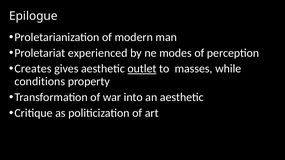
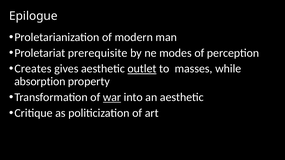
experienced: experienced -> prerequisite
conditions: conditions -> absorption
war underline: none -> present
